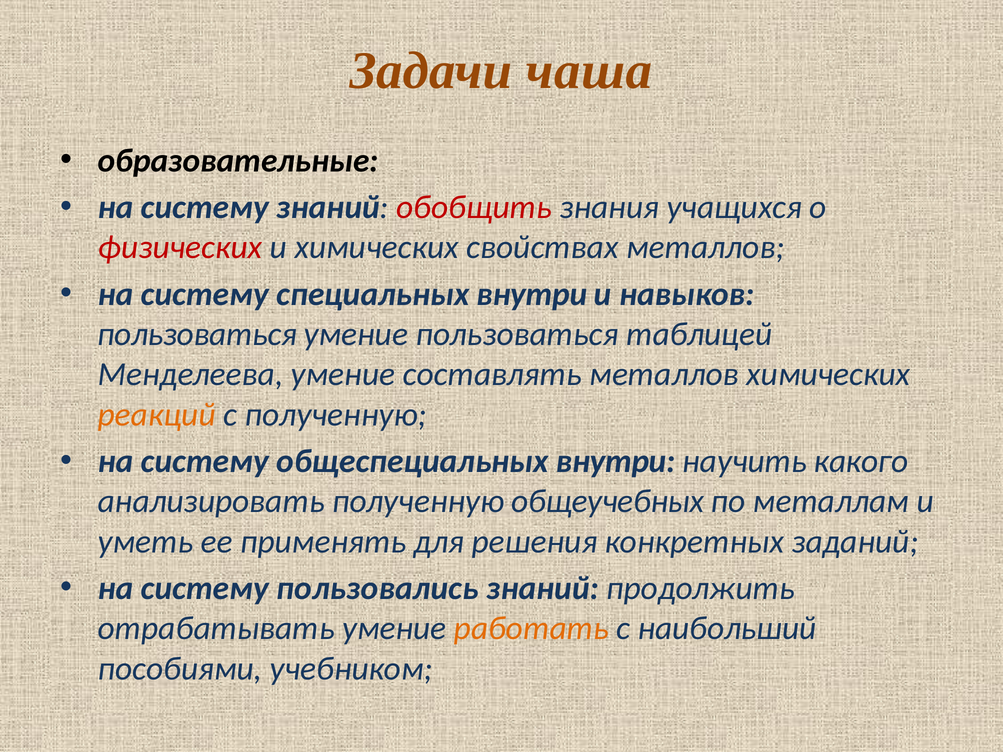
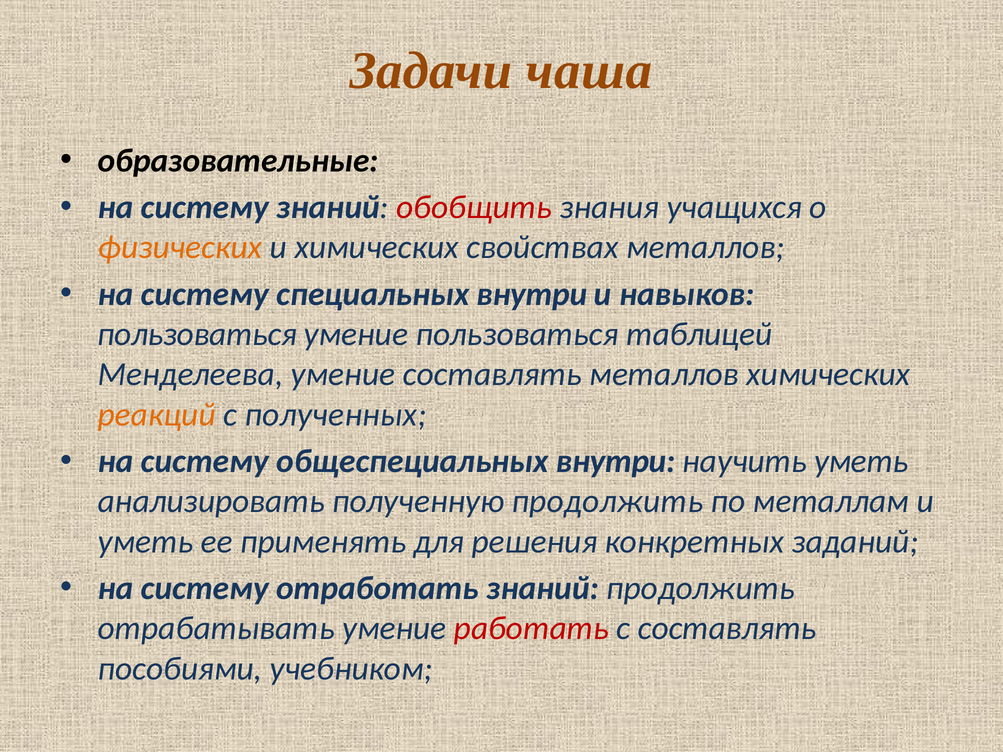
физических colour: red -> orange
с полученную: полученную -> полученных
научить какого: какого -> уметь
полученную общеучебных: общеучебных -> продолжить
пользовались: пользовались -> отработать
работать colour: orange -> red
с наибольший: наибольший -> составлять
